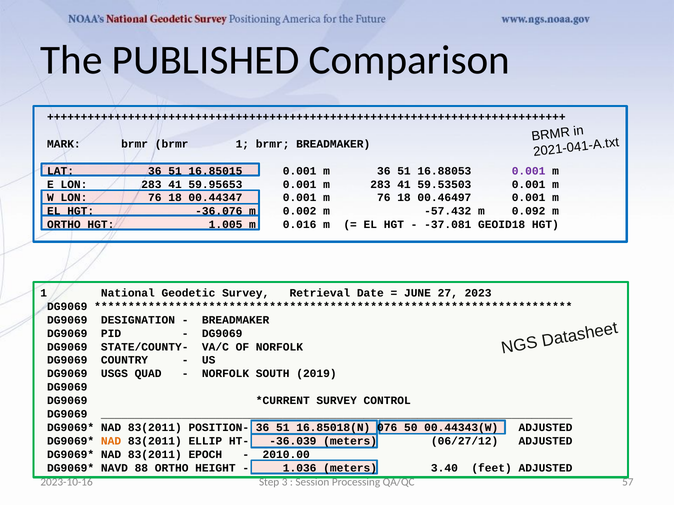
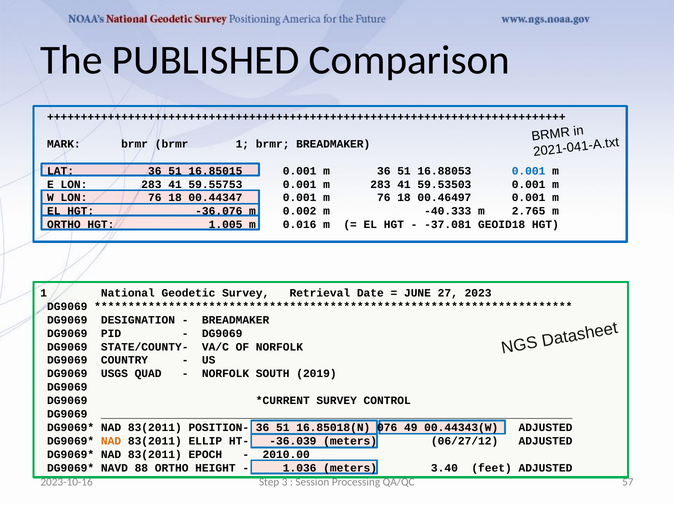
0.001 at (529, 171) colour: purple -> blue
59.95653: 59.95653 -> 59.55753
-57.432: -57.432 -> -40.333
0.092: 0.092 -> 2.765
50: 50 -> 49
